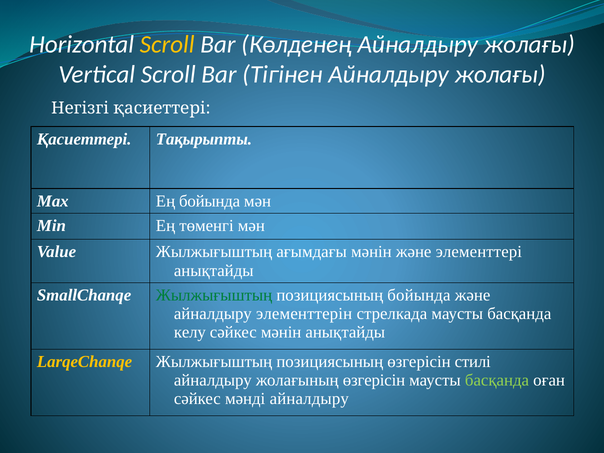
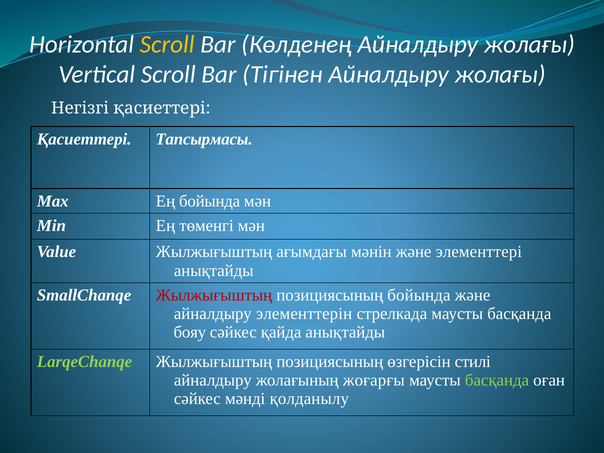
Тақырыпты: Тақырыпты -> Тапсырмасы
Жылжығыштың at (214, 295) colour: green -> red
келу: келу -> бояу
сәйкес мәнін: мәнін -> қайда
LarqeChanqe colour: yellow -> light green
жолағының өзгерісін: өзгерісін -> жоғарғы
мәнді айналдыру: айналдыру -> қолданылу
